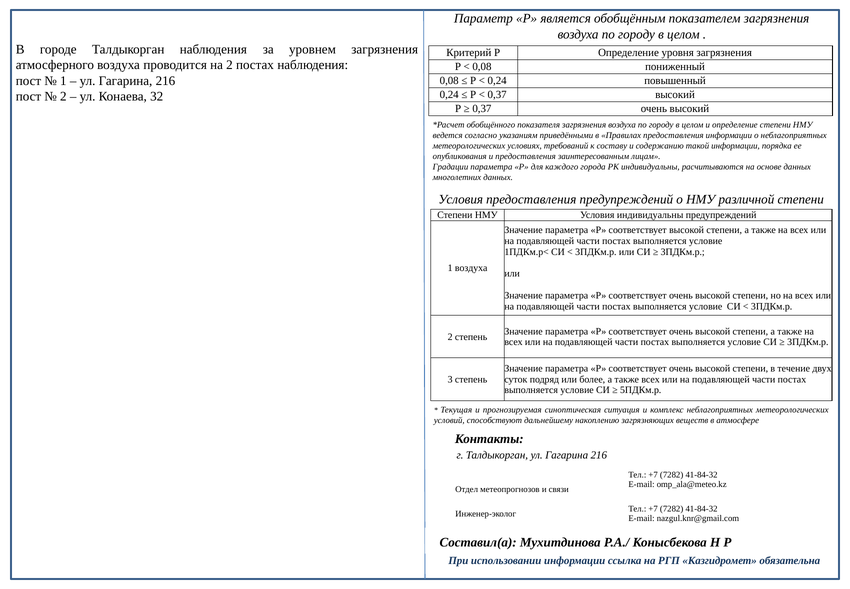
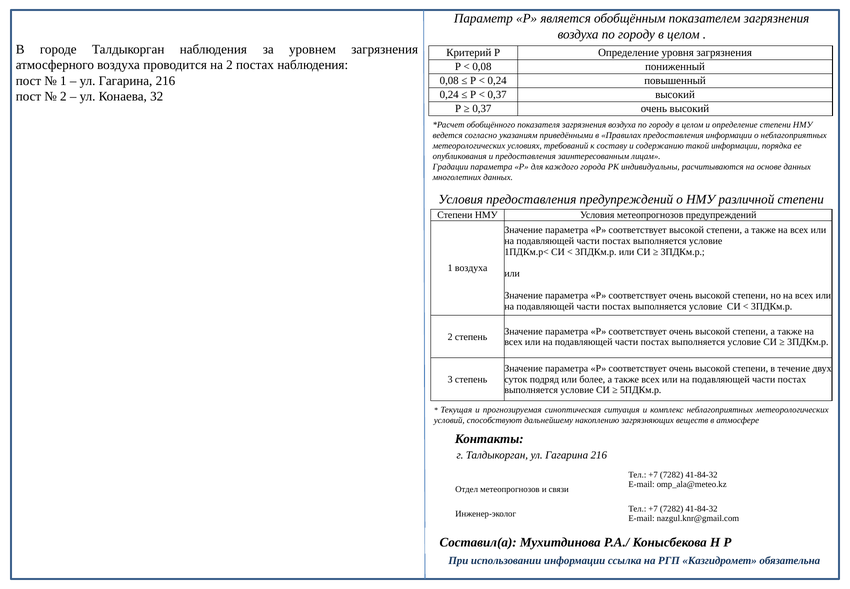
Условия индивидуальны: индивидуальны -> метеопрогнозов
